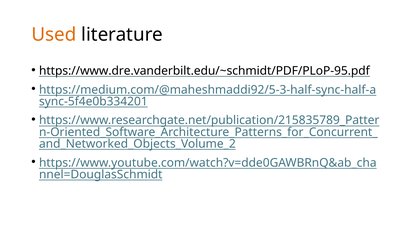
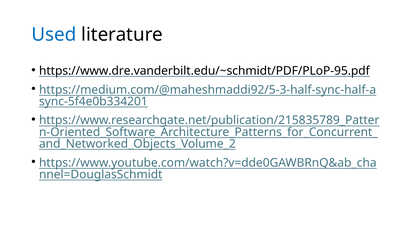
Used colour: orange -> blue
